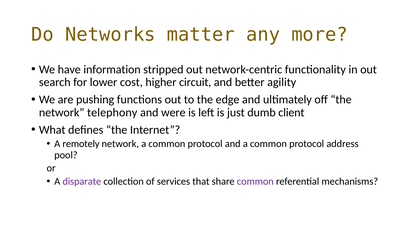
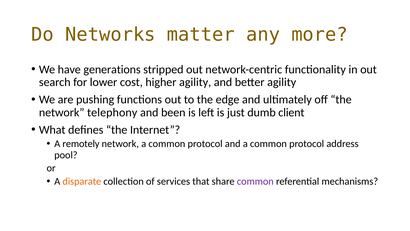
information: information -> generations
higher circuit: circuit -> agility
were: were -> been
disparate colour: purple -> orange
